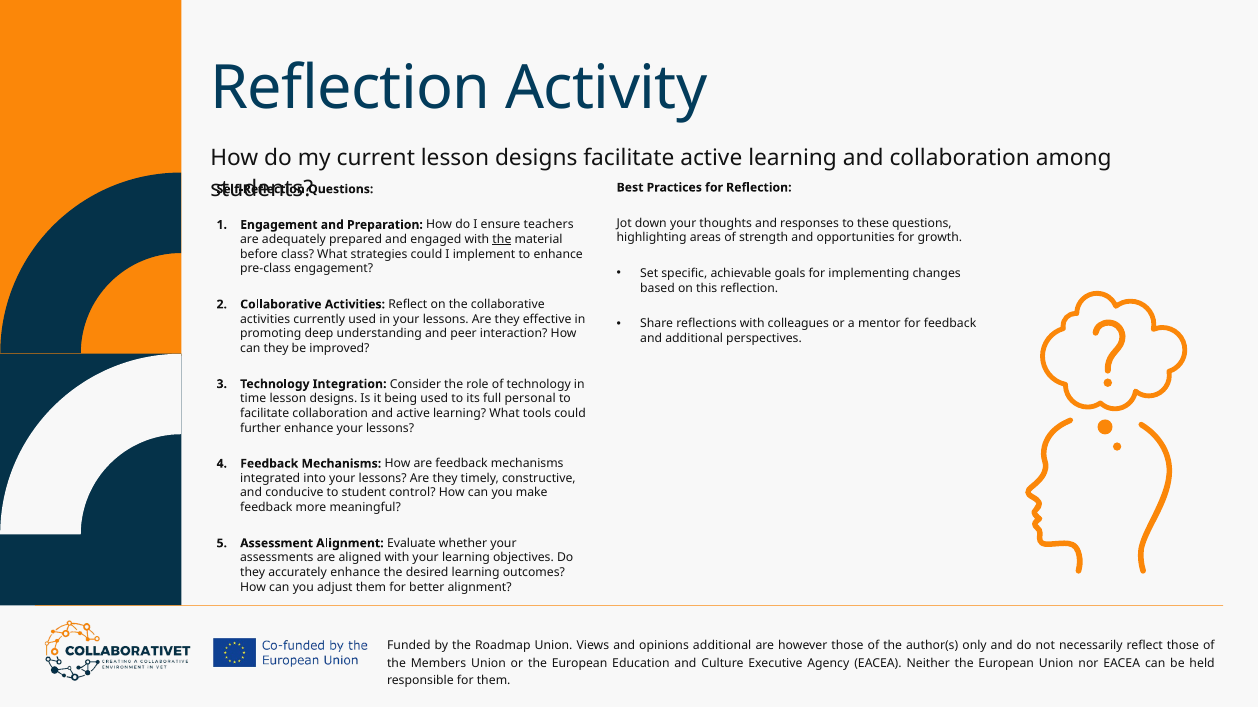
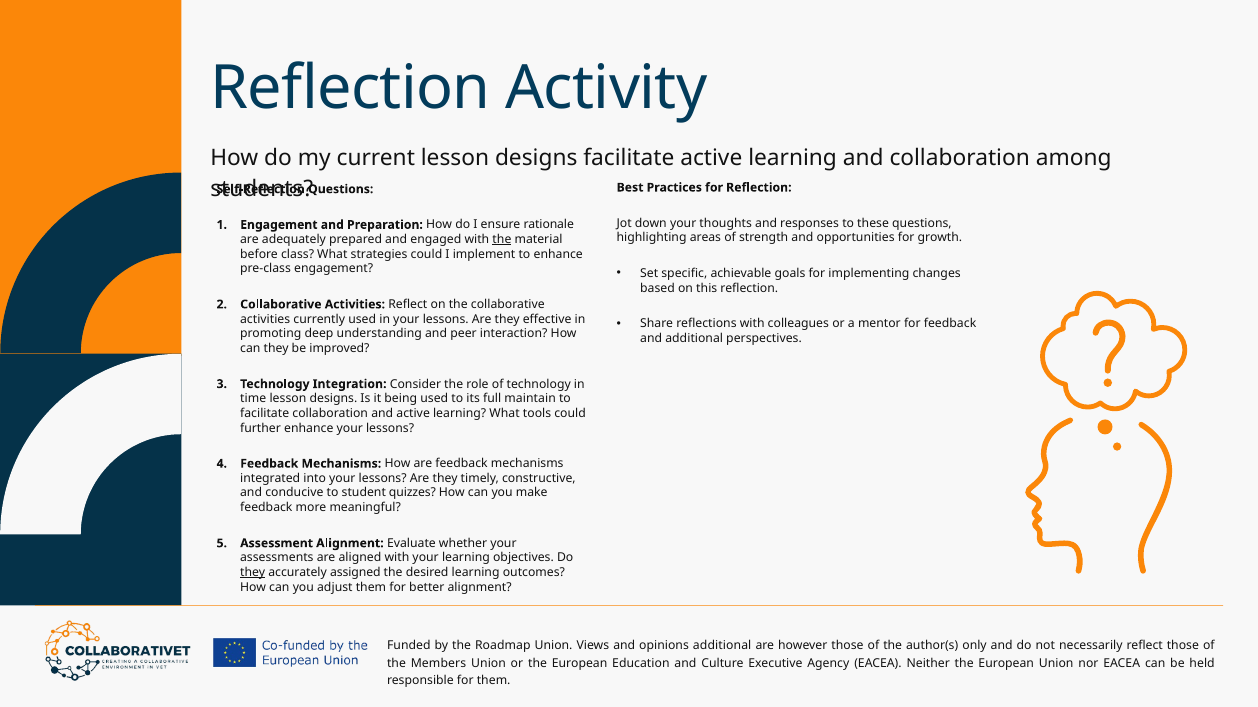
teachers: teachers -> rationale
personal: personal -> maintain
control: control -> quizzes
they at (253, 573) underline: none -> present
accurately enhance: enhance -> assigned
